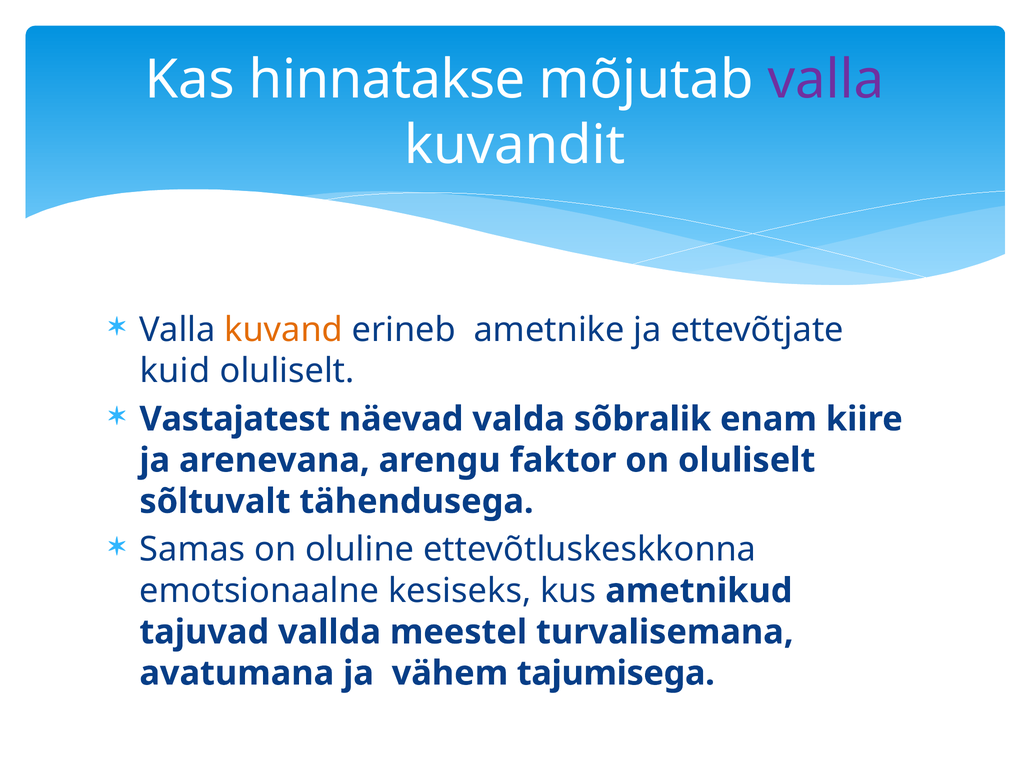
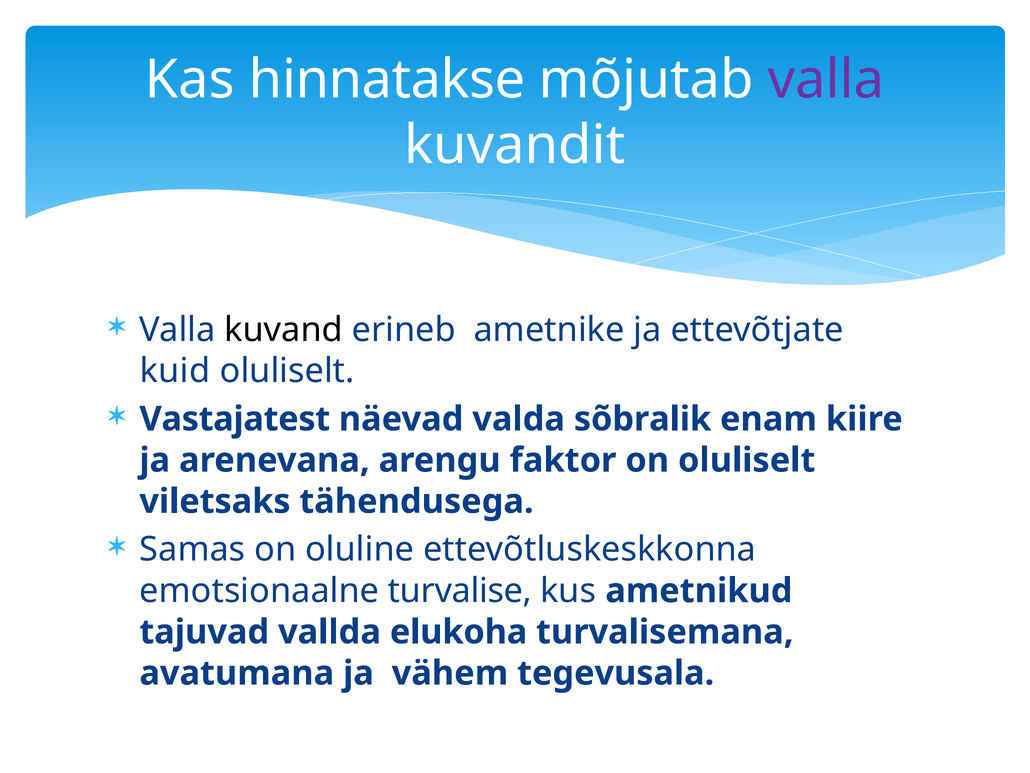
kuvand colour: orange -> black
sõltuvalt: sõltuvalt -> viletsaks
kesiseks: kesiseks -> turvalise
meestel: meestel -> elukoha
tajumisega: tajumisega -> tegevusala
